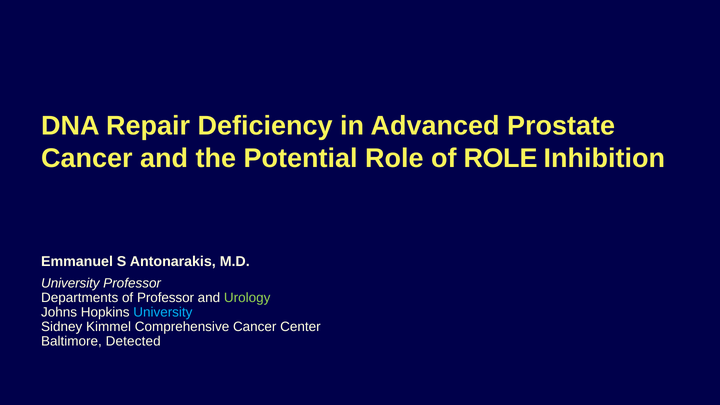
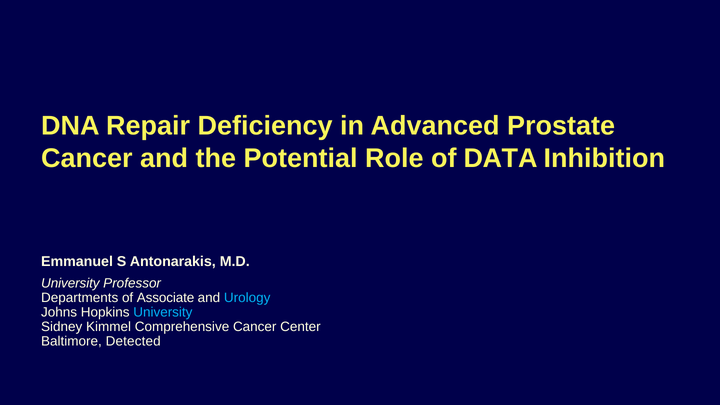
of ROLE: ROLE -> DATA
of Professor: Professor -> Associate
Urology colour: light green -> light blue
